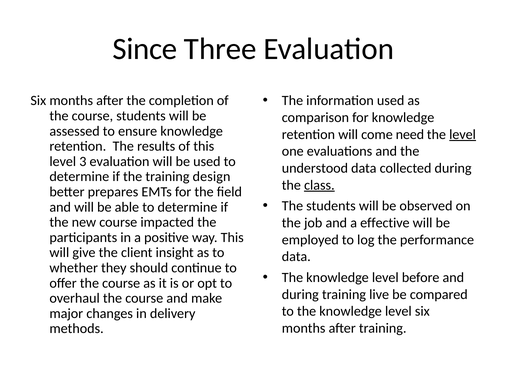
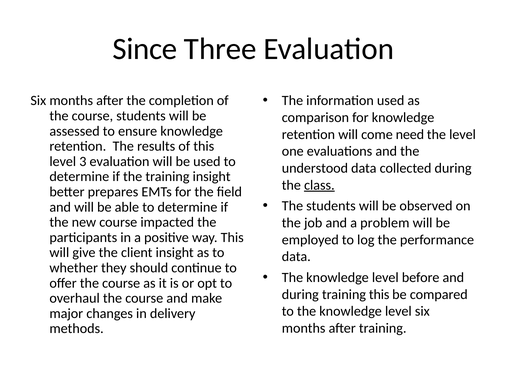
level at (463, 135) underline: present -> none
training design: design -> insight
effective: effective -> problem
training live: live -> this
